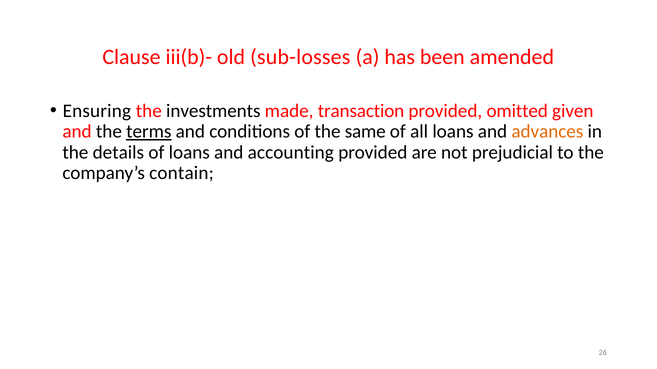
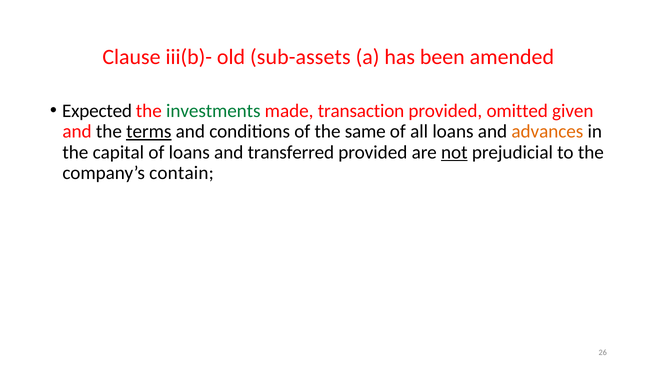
sub-losses: sub-losses -> sub-assets
Ensuring: Ensuring -> Expected
investments colour: black -> green
details: details -> capital
accounting: accounting -> transferred
not underline: none -> present
